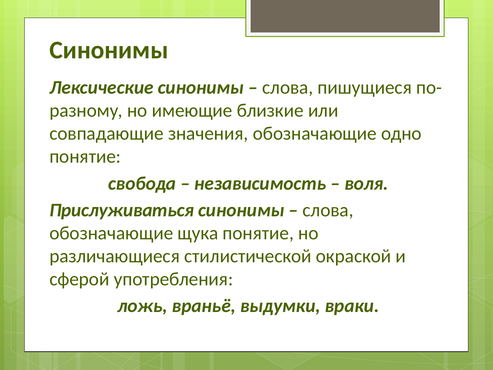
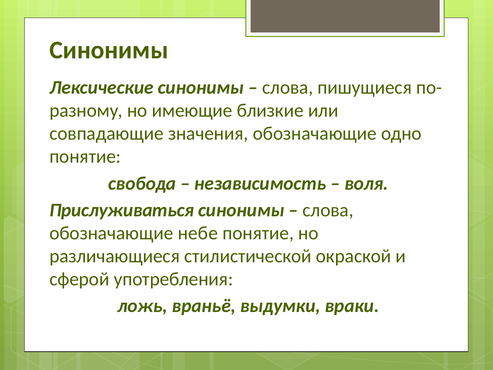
щука: щука -> небе
